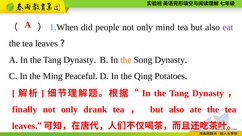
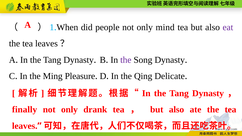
the at (126, 60) colour: orange -> purple
Peaceful: Peaceful -> Pleasure
Potatoes: Potatoes -> Delicate
